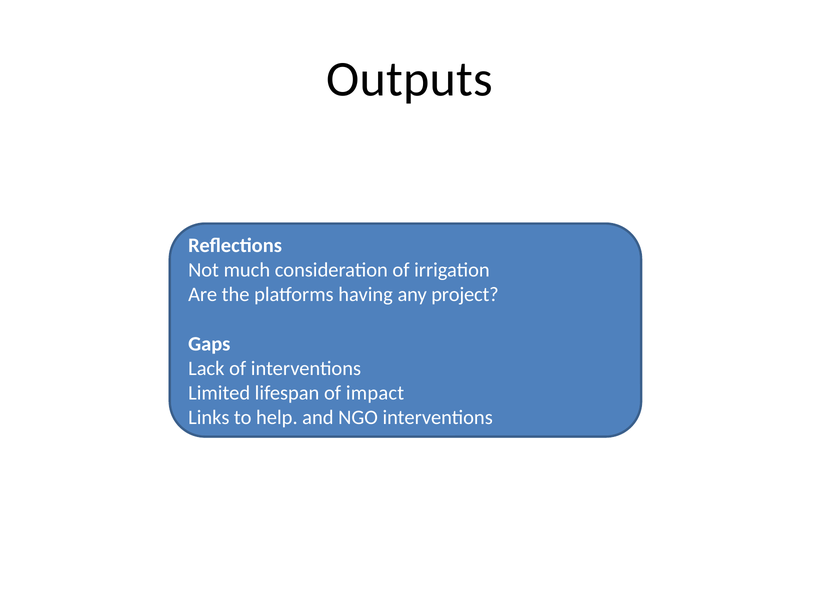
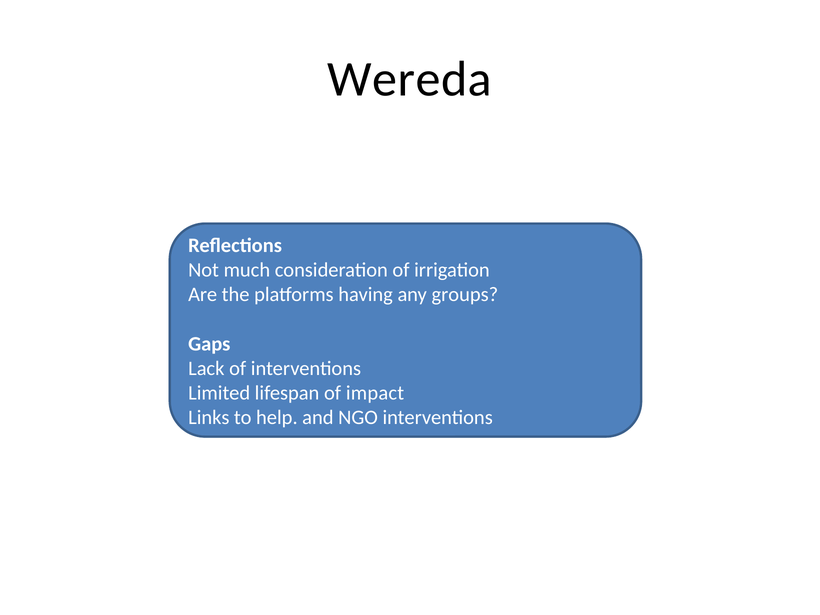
Outputs: Outputs -> Wereda
project: project -> groups
